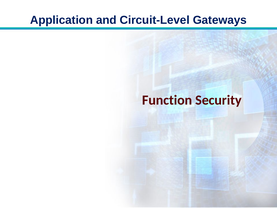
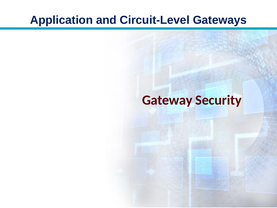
Function: Function -> Gateway
